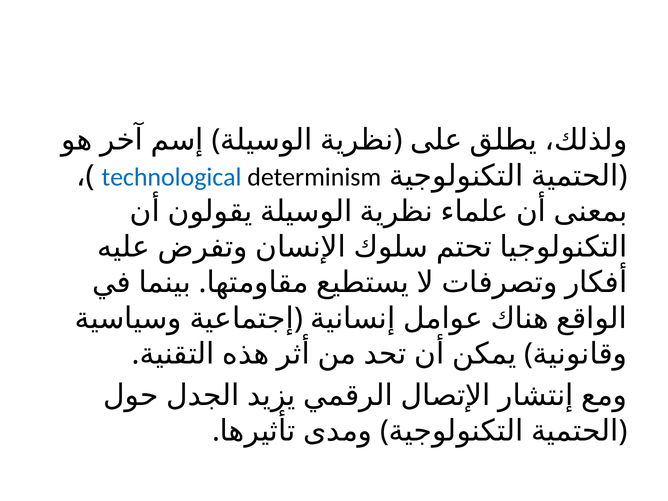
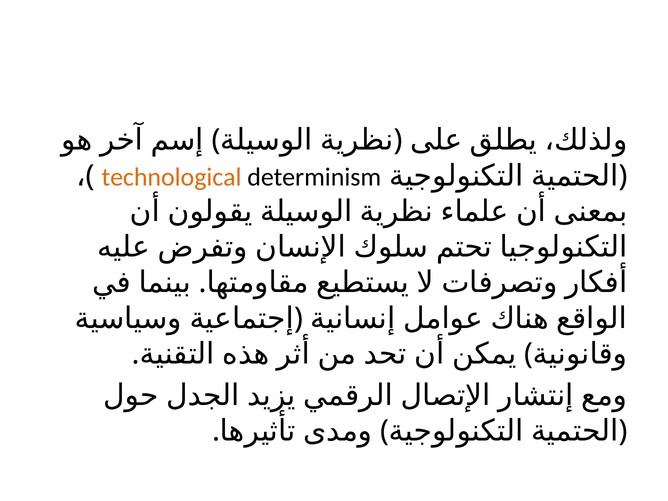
technological colour: blue -> orange
